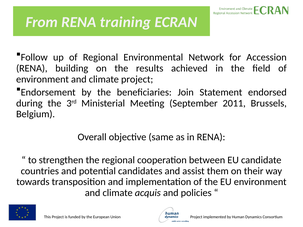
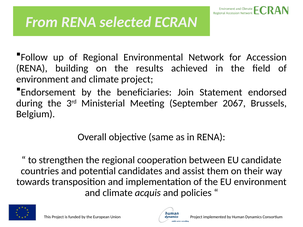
training: training -> selected
2011: 2011 -> 2067
